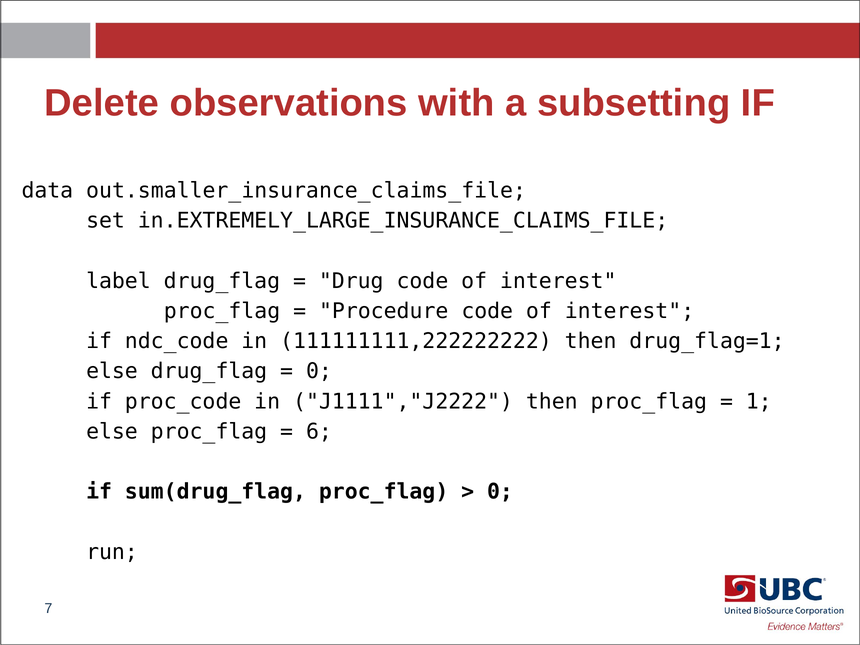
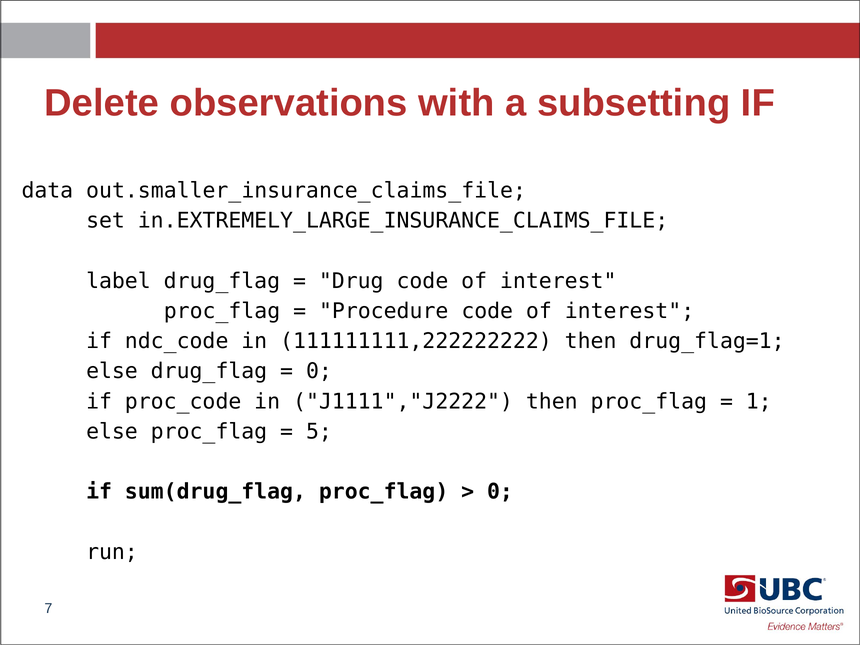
6: 6 -> 5
